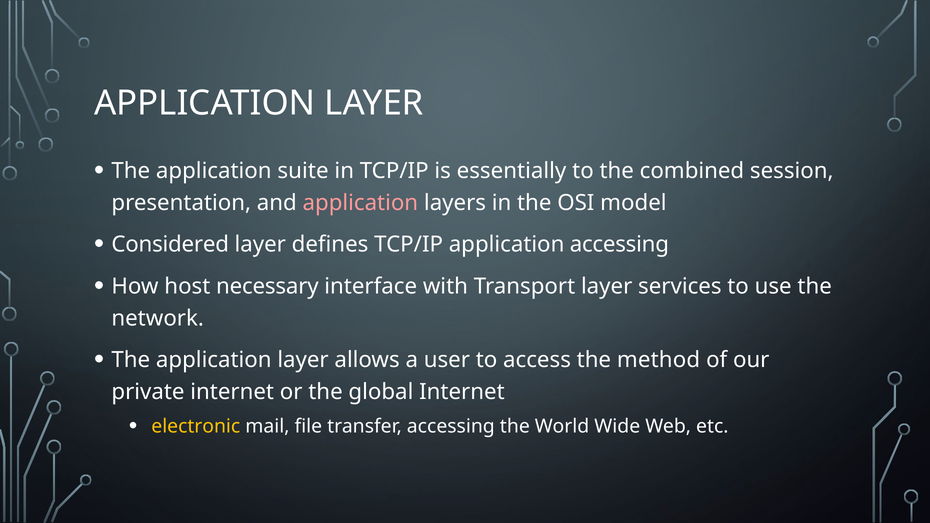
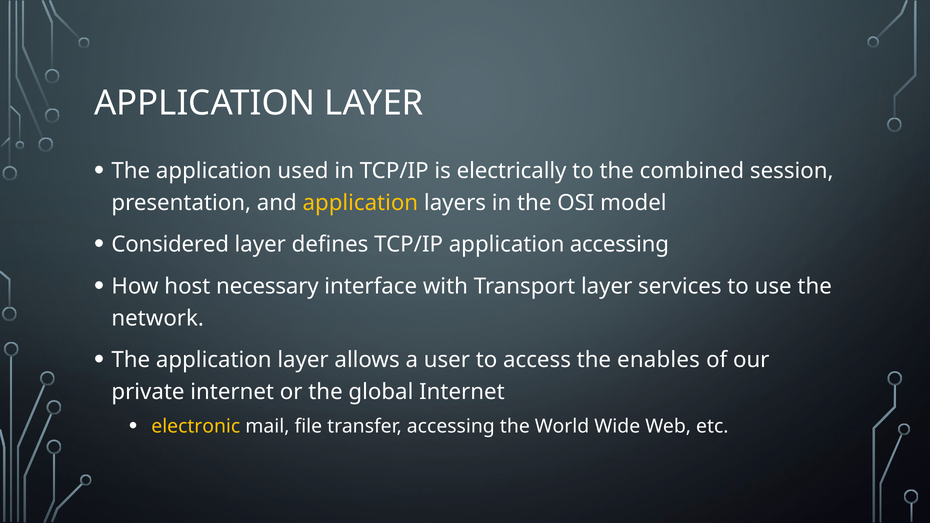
suite: suite -> used
essentially: essentially -> electrically
application at (360, 203) colour: pink -> yellow
method: method -> enables
